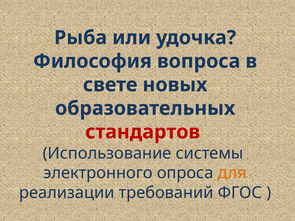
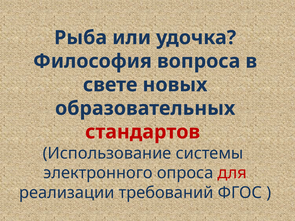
для colour: orange -> red
